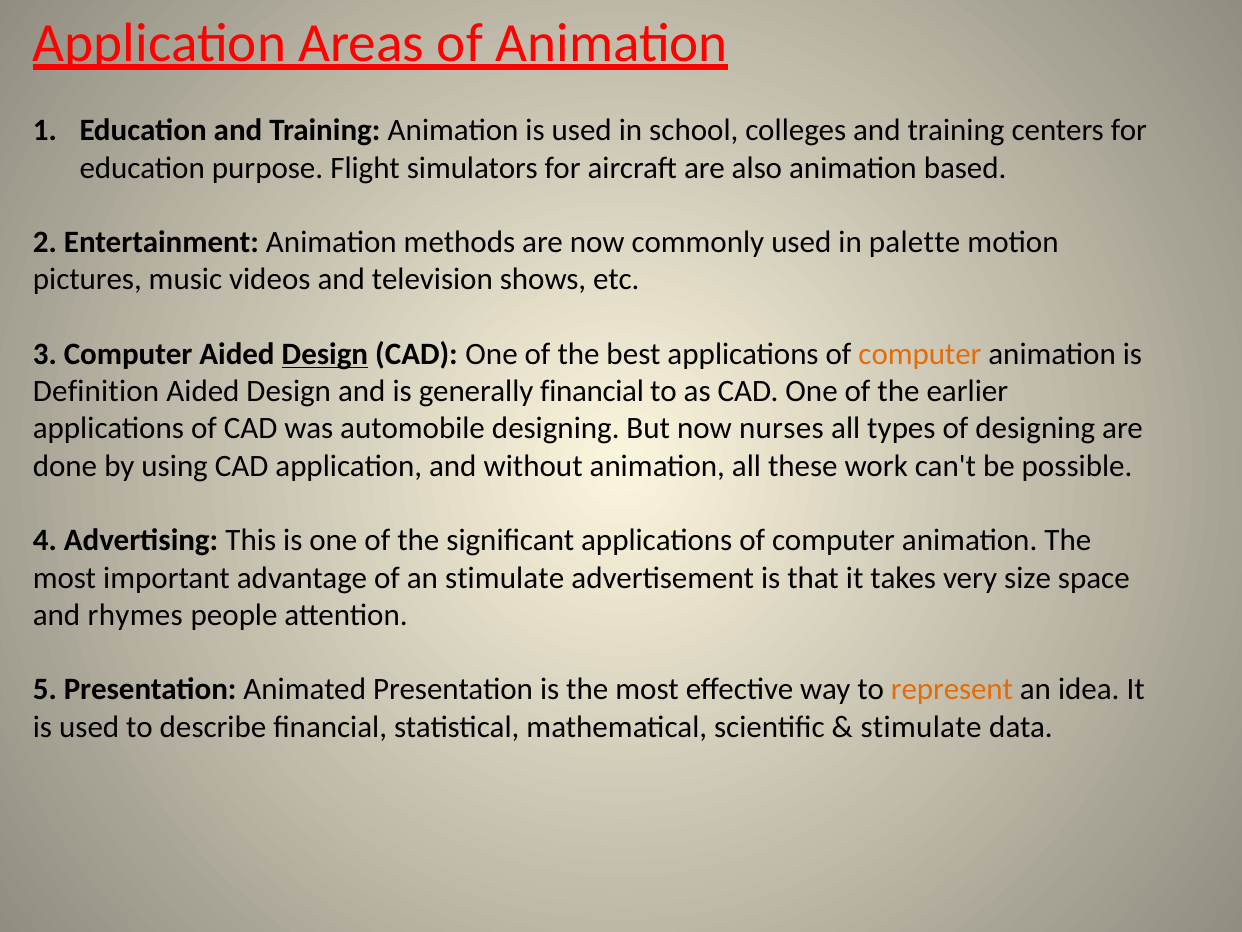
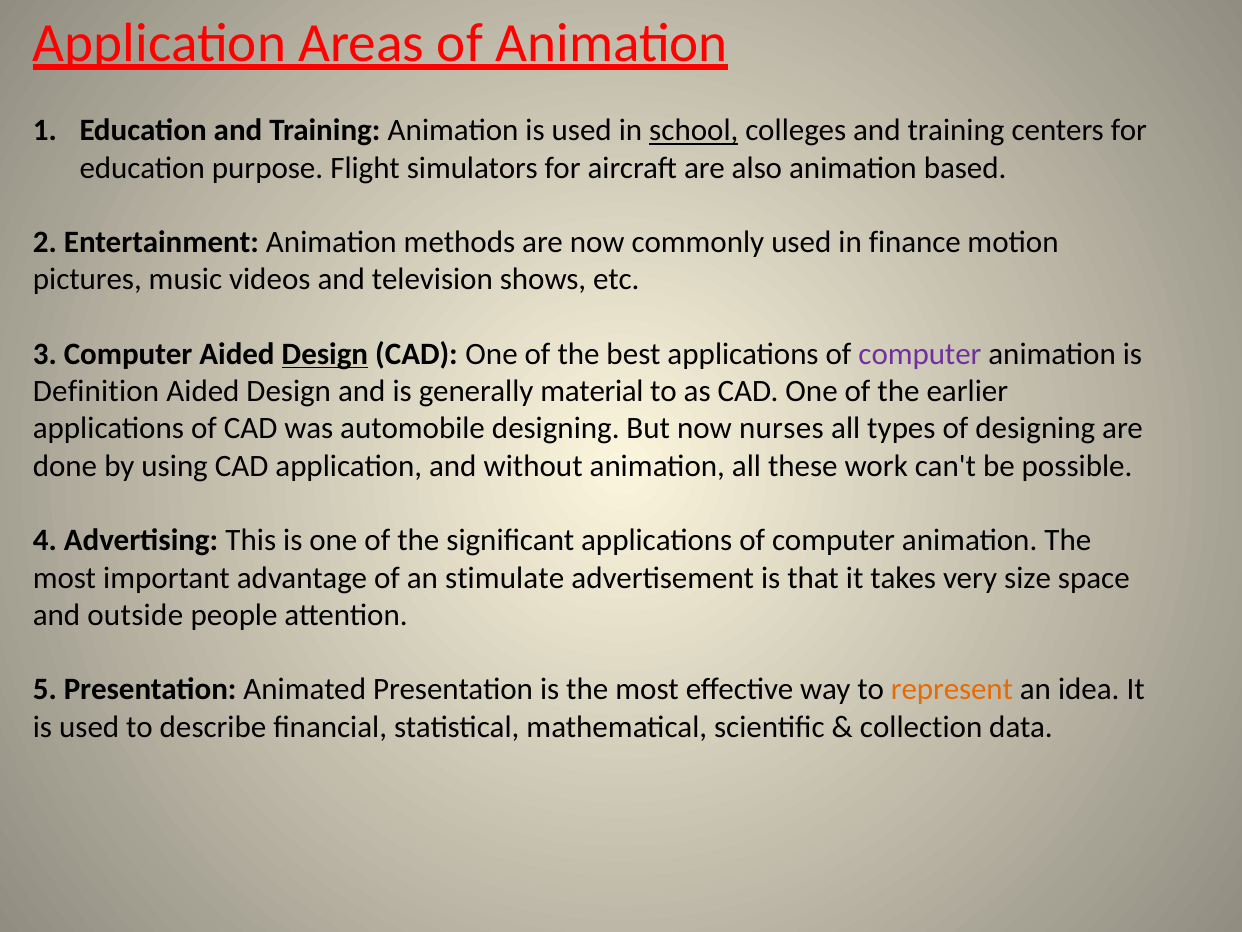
school underline: none -> present
palette: palette -> finance
computer at (920, 354) colour: orange -> purple
generally financial: financial -> material
rhymes: rhymes -> outside
stimulate at (921, 727): stimulate -> collection
